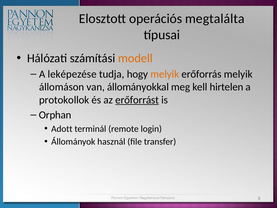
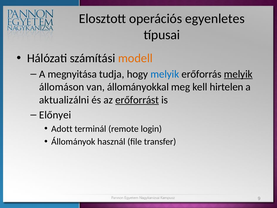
megtalálta: megtalálta -> egyenletes
leképezése: leképezése -> megnyitása
melyik at (165, 74) colour: orange -> blue
melyik at (238, 74) underline: none -> present
protokollok: protokollok -> aktualizálni
Orphan: Orphan -> Előnyei
